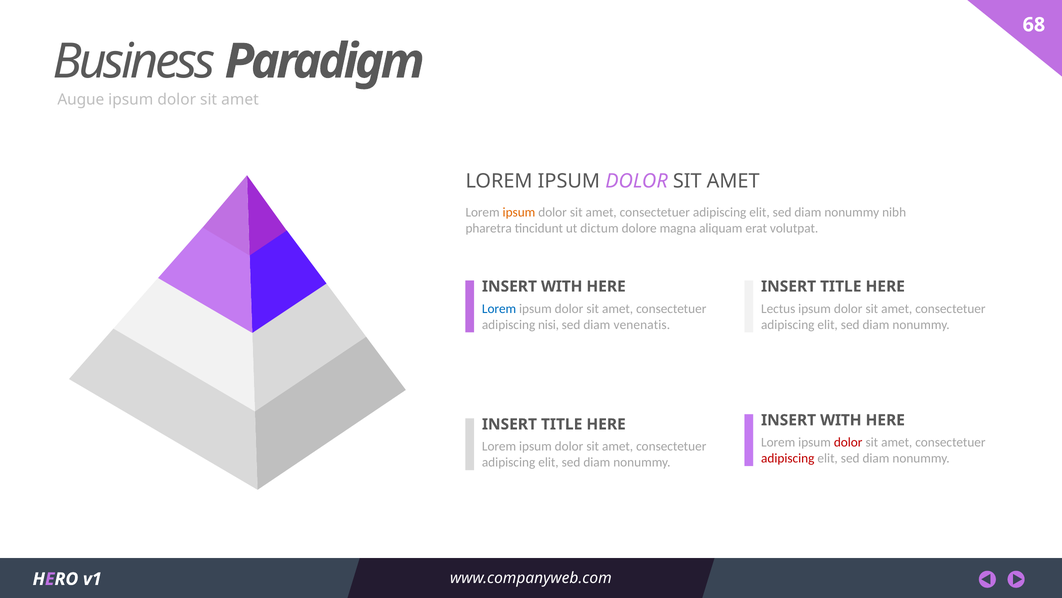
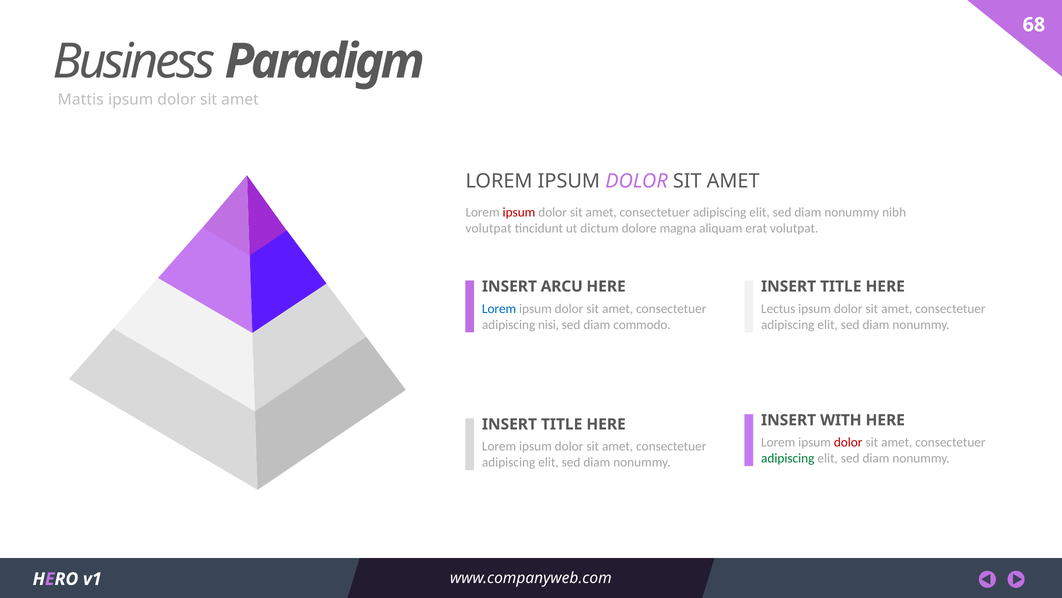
Augue: Augue -> Mattis
ipsum at (519, 212) colour: orange -> red
pharetra at (489, 228): pharetra -> volutpat
WITH at (562, 286): WITH -> ARCU
venenatis: venenatis -> commodo
adipiscing at (788, 458) colour: red -> green
